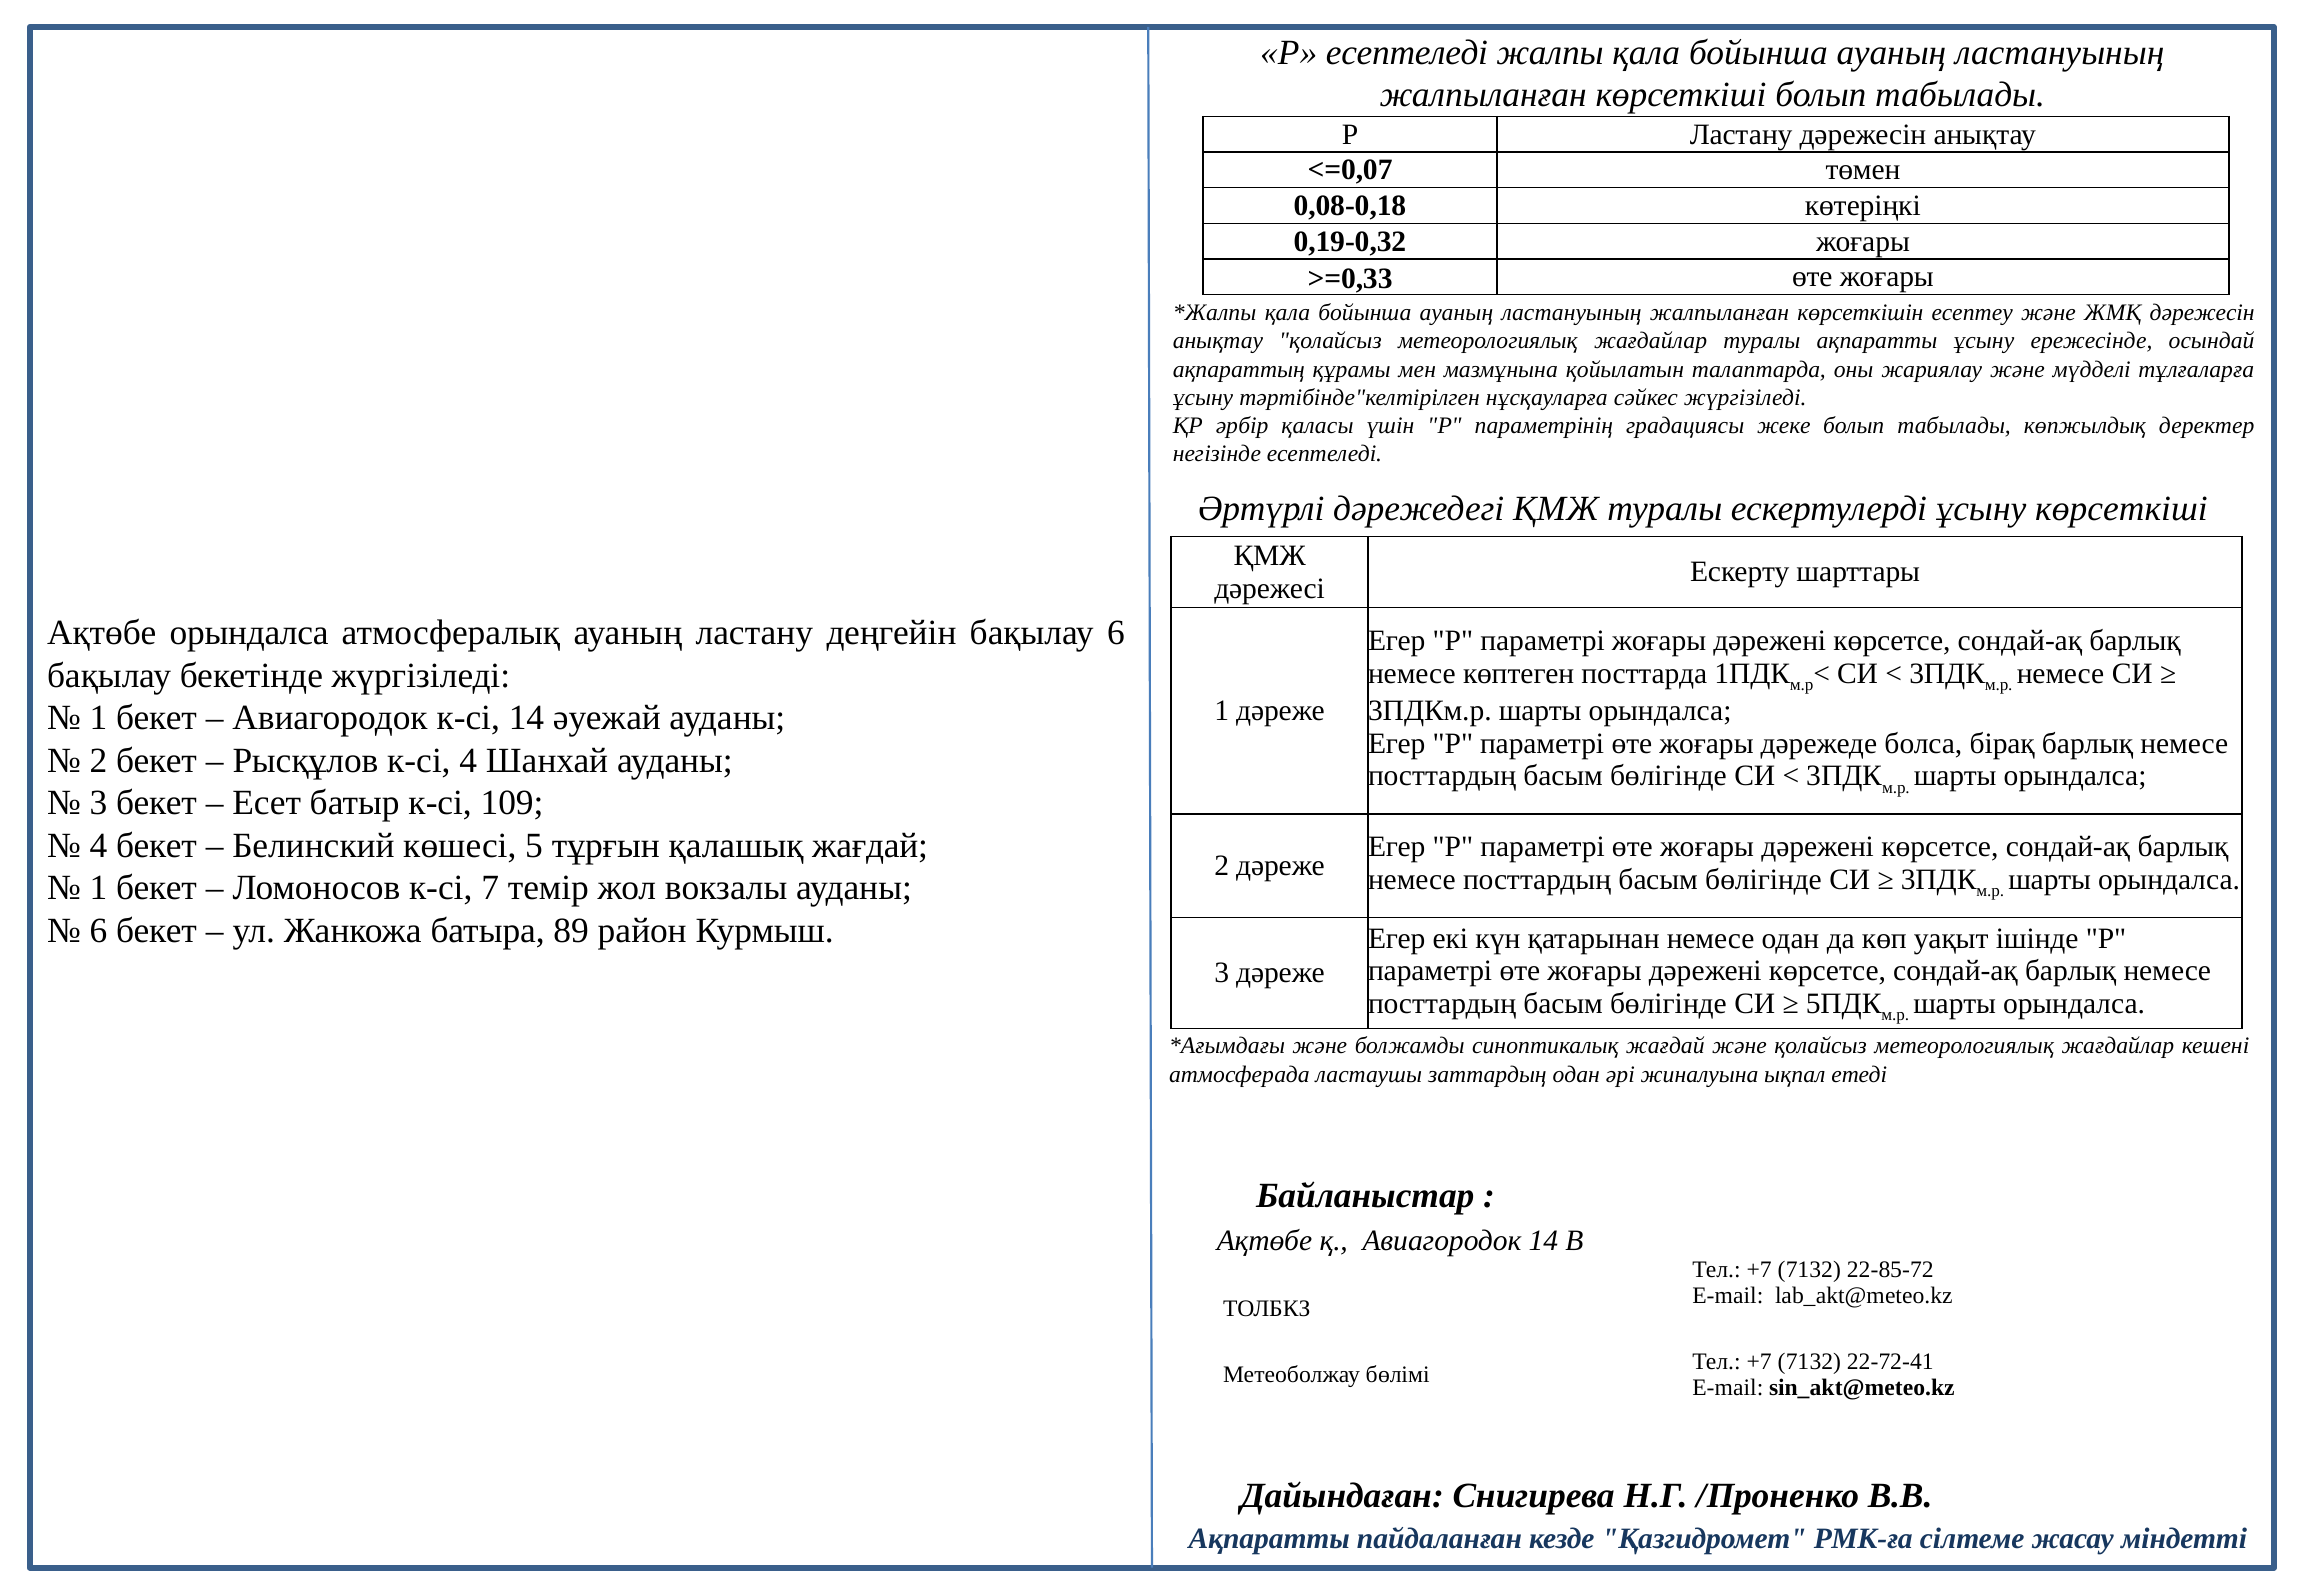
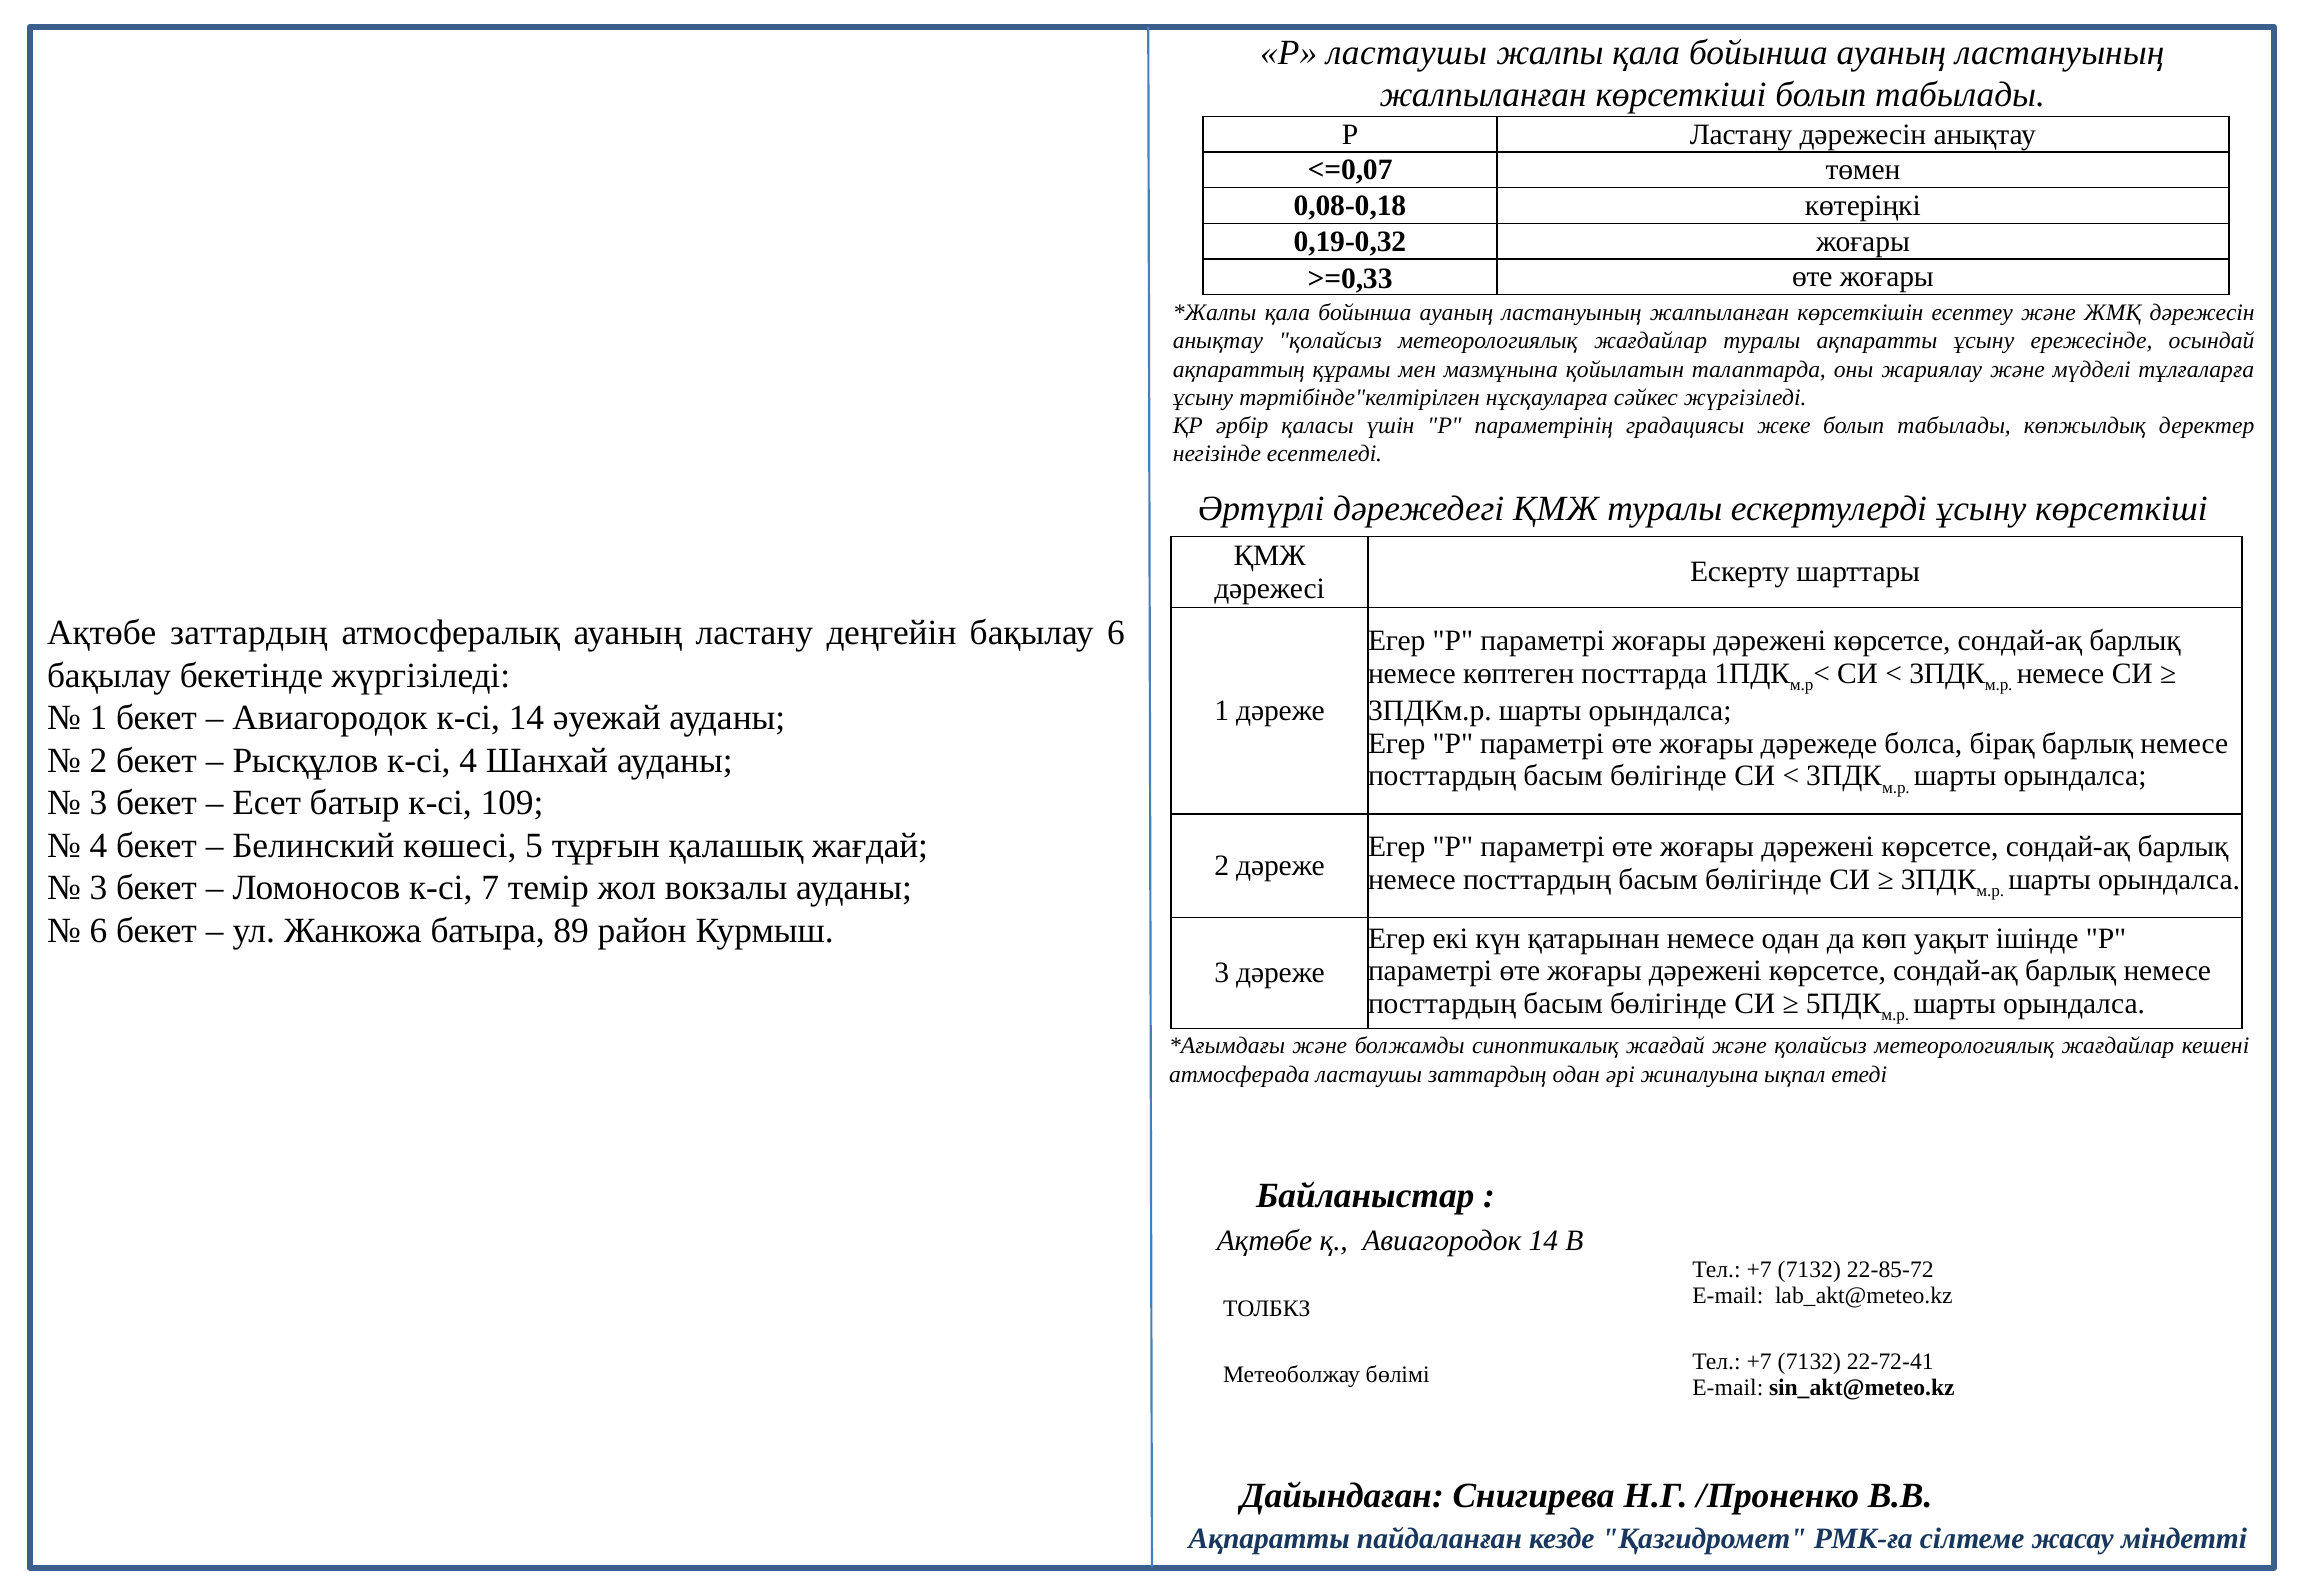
Р есептеледі: есептеледі -> ластаушы
Ақтөбе орындалса: орындалса -> заттардың
1 at (99, 888): 1 -> 3
